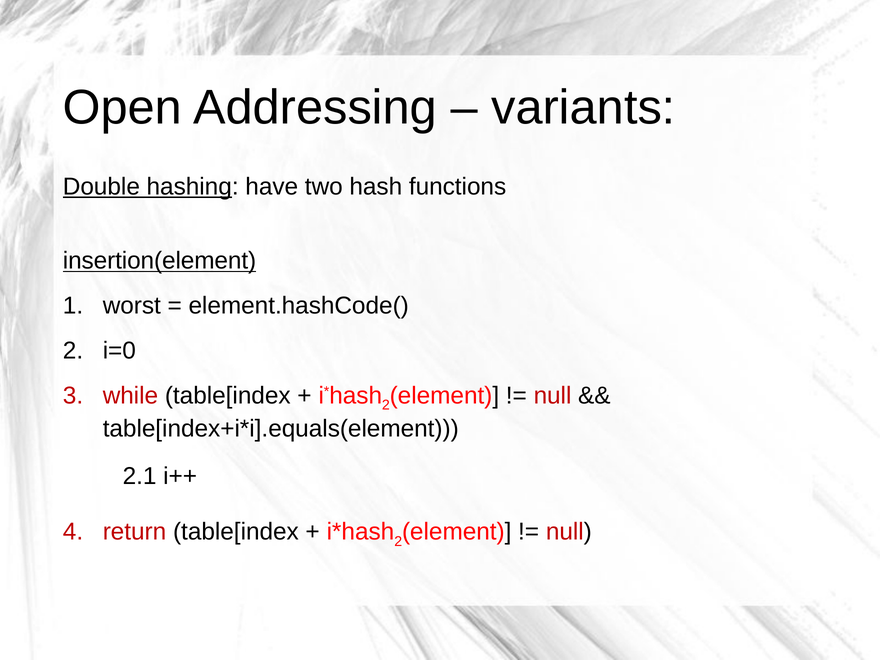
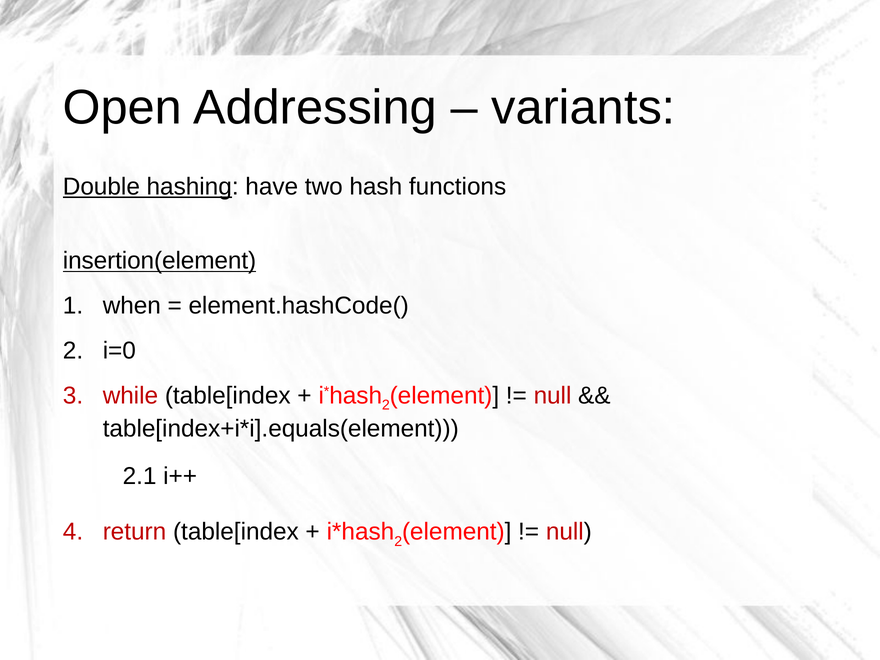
worst: worst -> when
